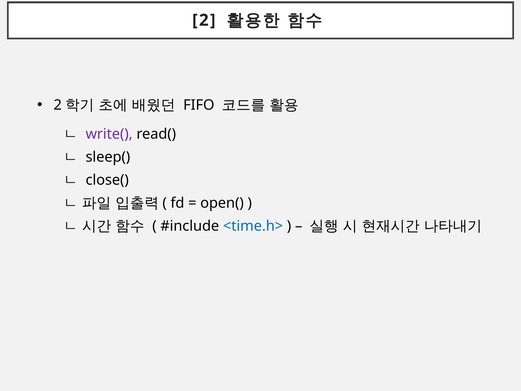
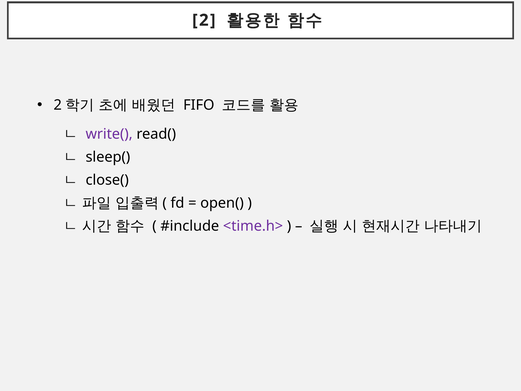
<time.h> colour: blue -> purple
